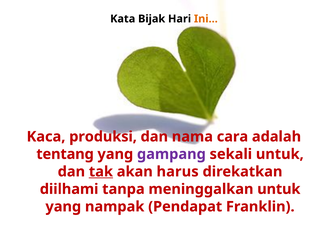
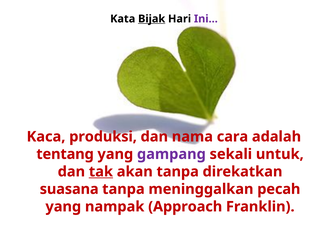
Bijak underline: none -> present
Ini colour: orange -> purple
akan harus: harus -> tanpa
diilhami: diilhami -> suasana
meninggalkan untuk: untuk -> pecah
Pendapat: Pendapat -> Approach
